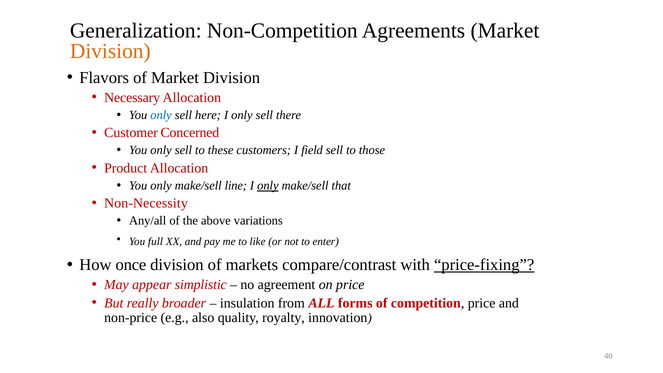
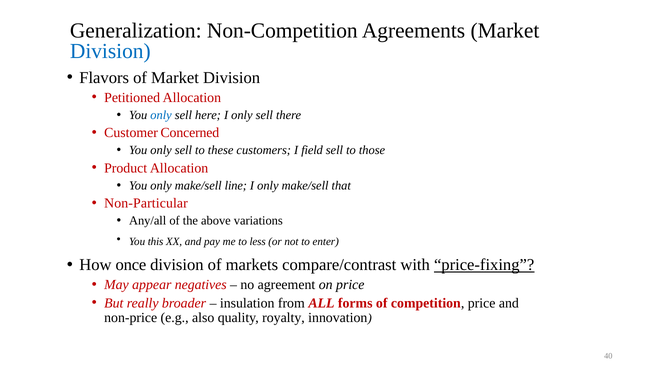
Division at (110, 51) colour: orange -> blue
Necessary: Necessary -> Petitioned
only at (268, 186) underline: present -> none
Non-Necessity: Non-Necessity -> Non-Particular
full: full -> this
like: like -> less
simplistic: simplistic -> negatives
